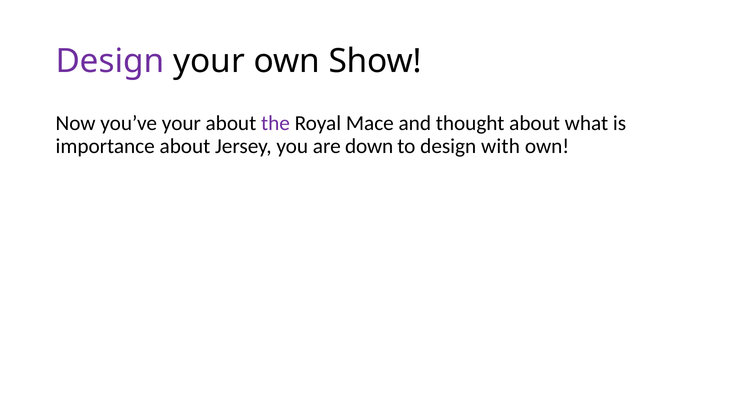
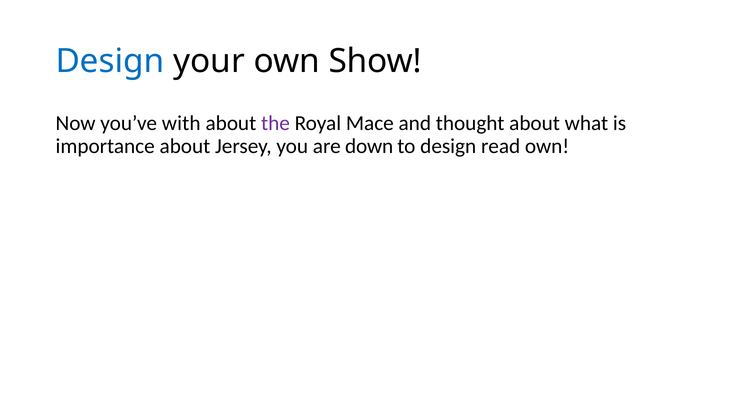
Design at (110, 61) colour: purple -> blue
you’ve your: your -> with
with: with -> read
